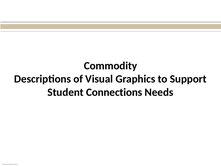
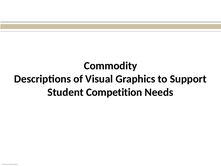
Connections: Connections -> Competition
